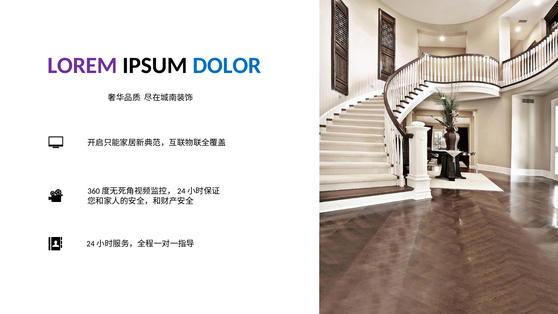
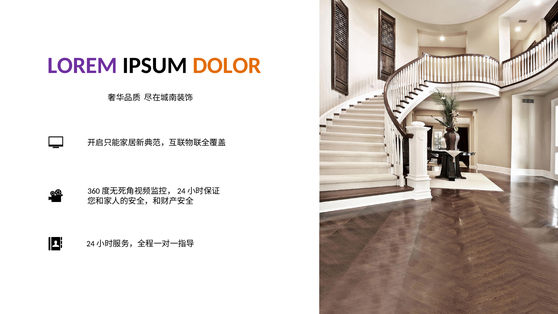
DOLOR colour: blue -> orange
